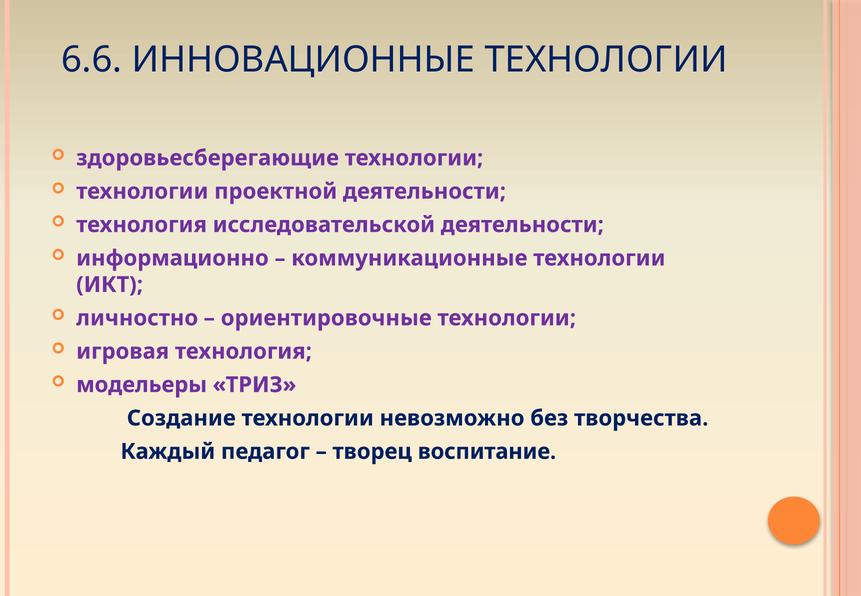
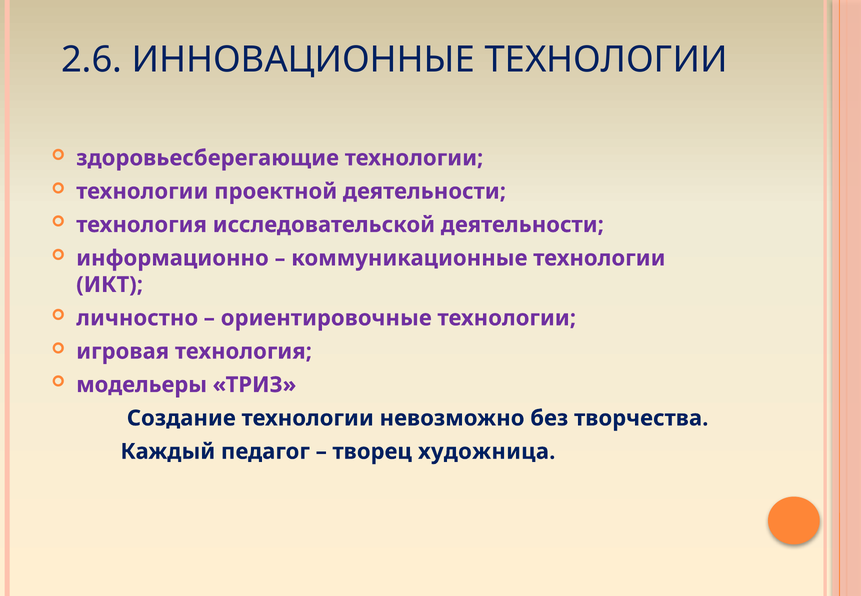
6.6: 6.6 -> 2.6
воспитание: воспитание -> художница
